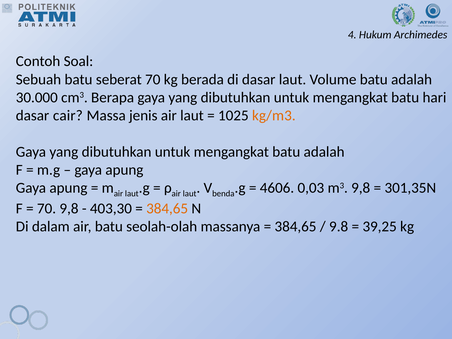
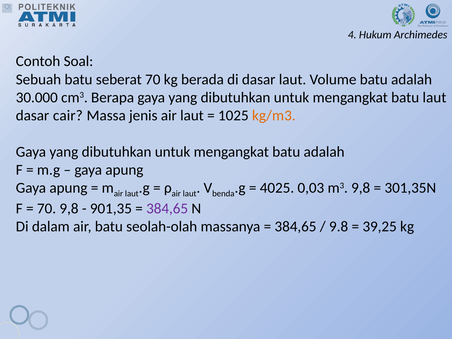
batu hari: hari -> laut
4606: 4606 -> 4025
403,30: 403,30 -> 901,35
384,65 at (167, 208) colour: orange -> purple
